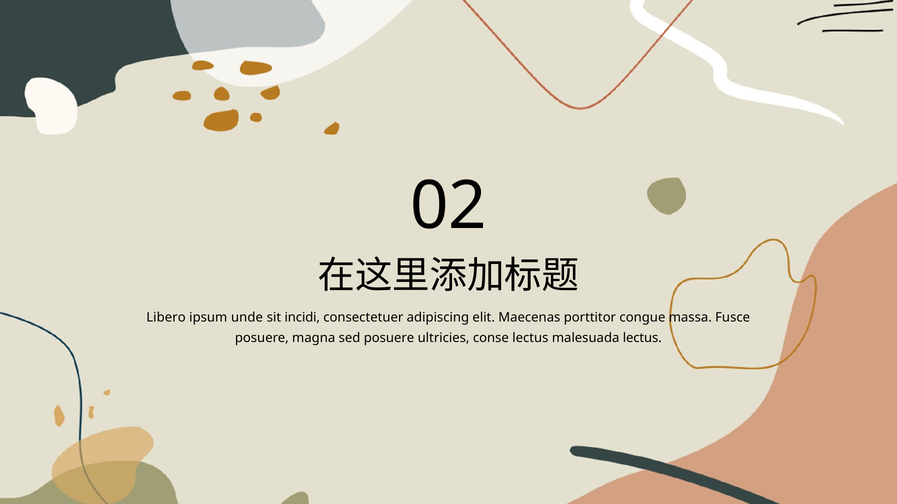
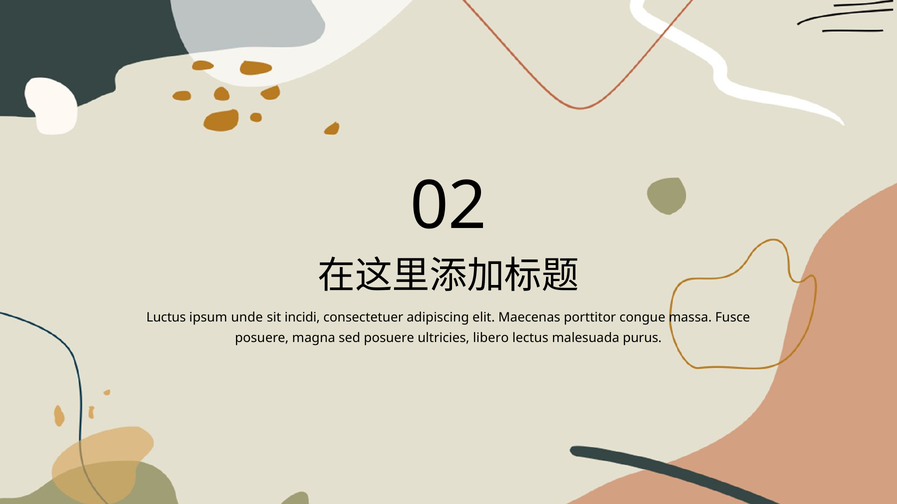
Libero: Libero -> Luctus
conse: conse -> libero
malesuada lectus: lectus -> purus
